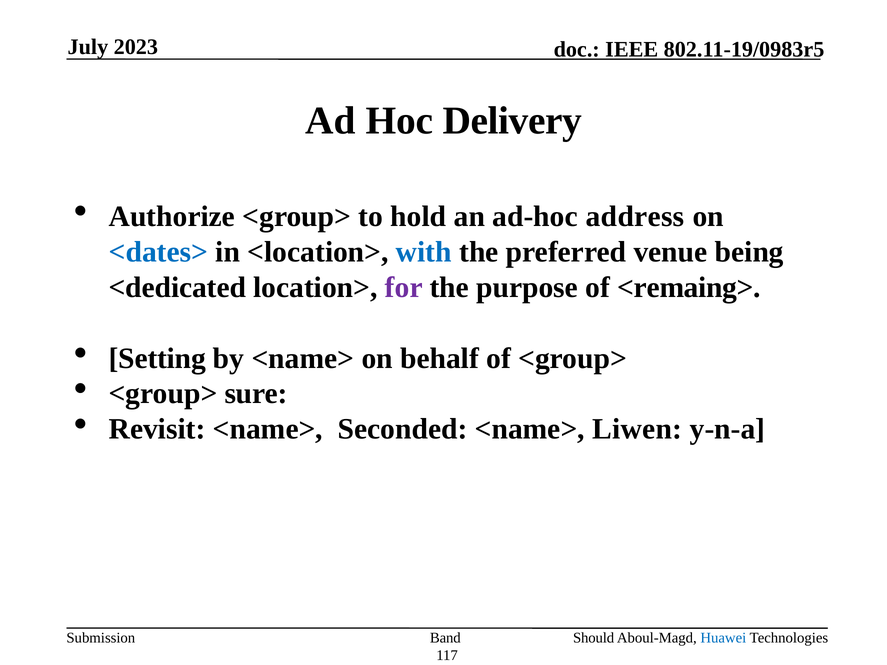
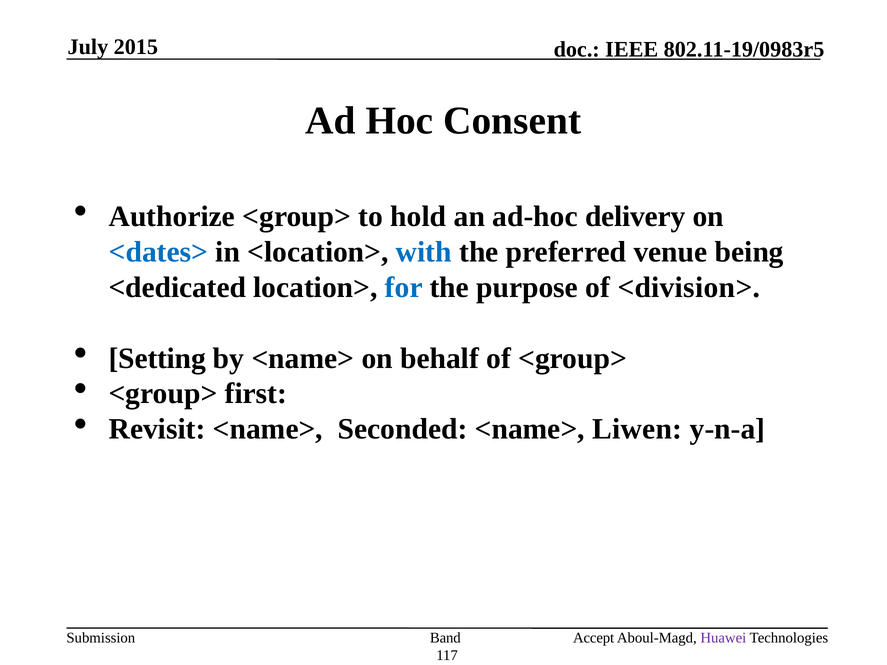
2023: 2023 -> 2015
Delivery: Delivery -> Consent
address: address -> delivery
for colour: purple -> blue
<remaing>: <remaing> -> <division>
sure: sure -> first
Should: Should -> Accept
Huawei colour: blue -> purple
